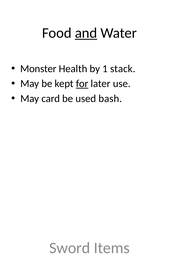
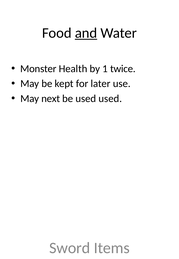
stack: stack -> twice
for underline: present -> none
card: card -> next
used bash: bash -> used
